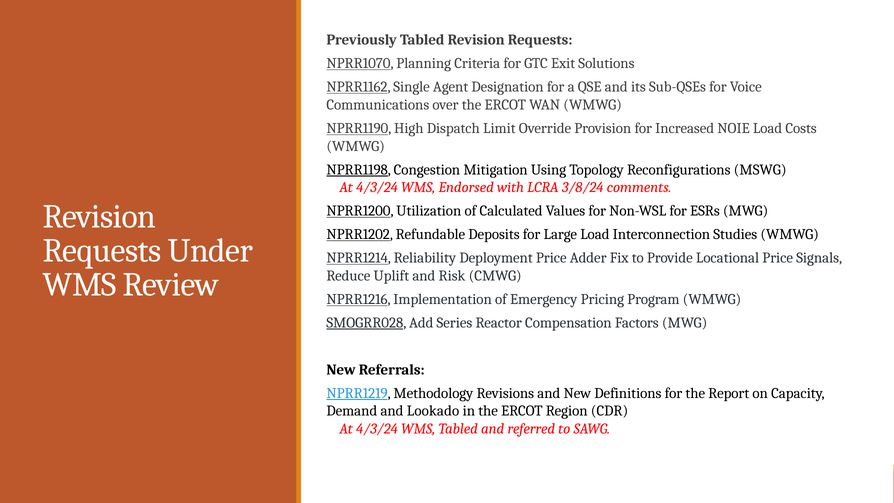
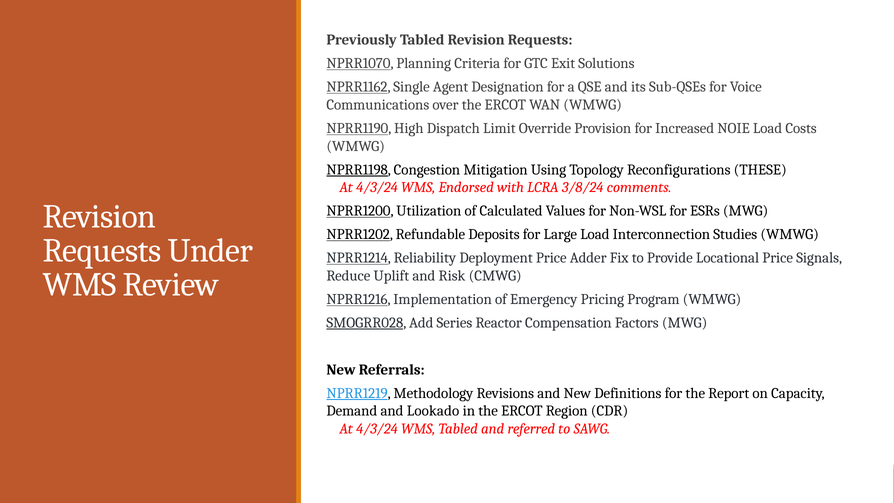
MSWG: MSWG -> THESE
